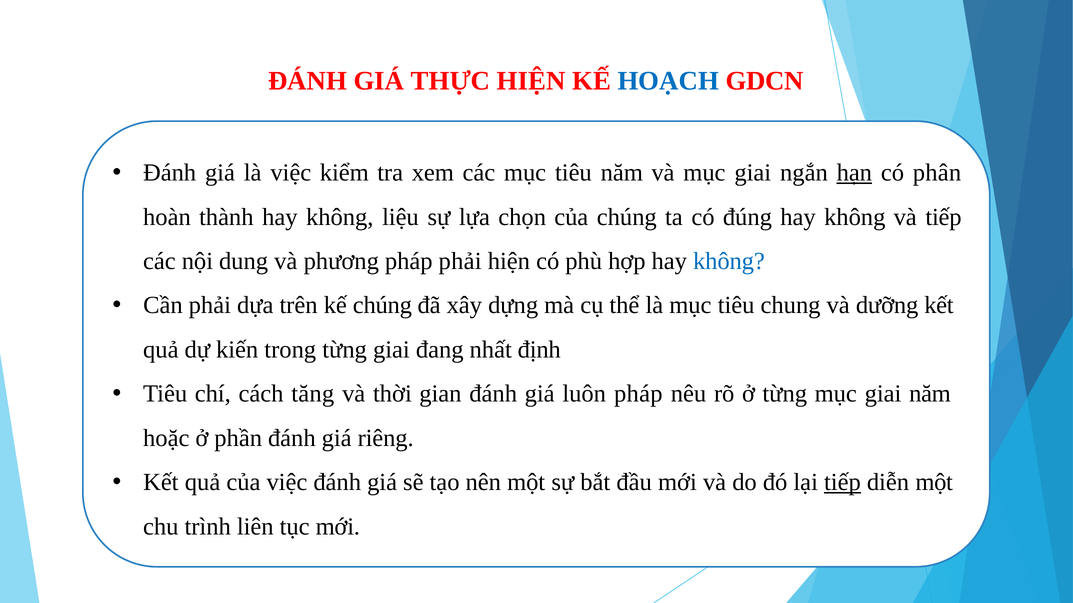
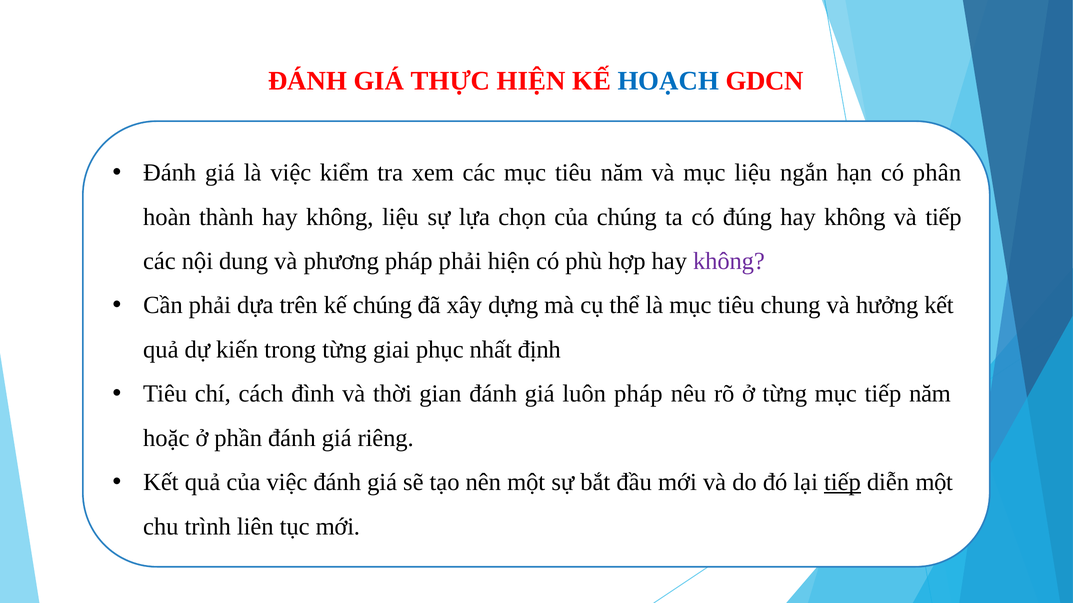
và mục giai: giai -> liệu
hạn underline: present -> none
không at (729, 261) colour: blue -> purple
dưỡng: dưỡng -> hưởng
đang: đang -> phục
tăng: tăng -> đình
từng mục giai: giai -> tiếp
